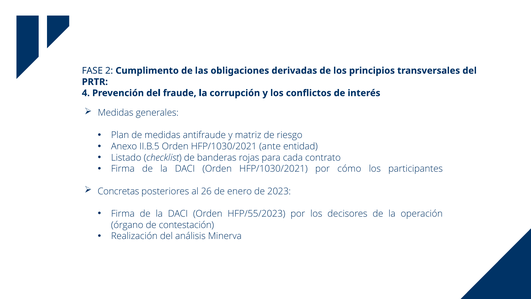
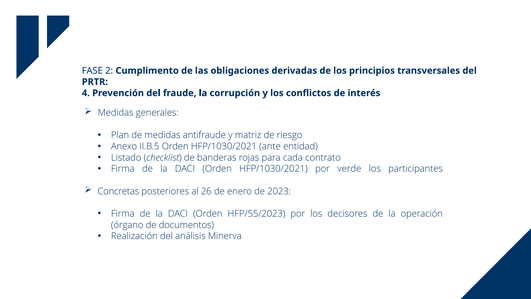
cómo: cómo -> verde
contestación: contestación -> documentos
